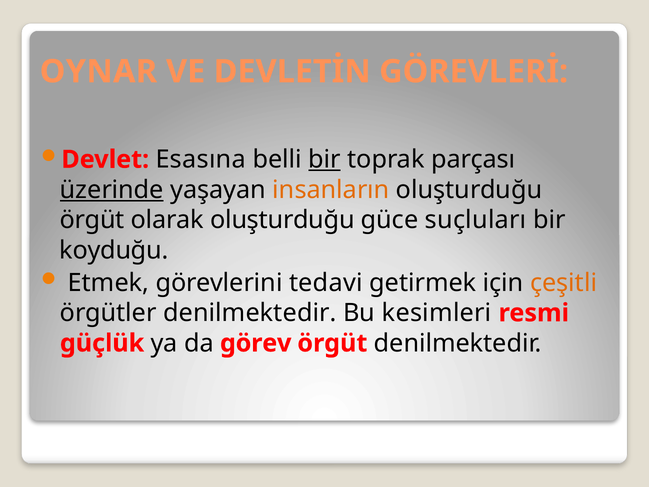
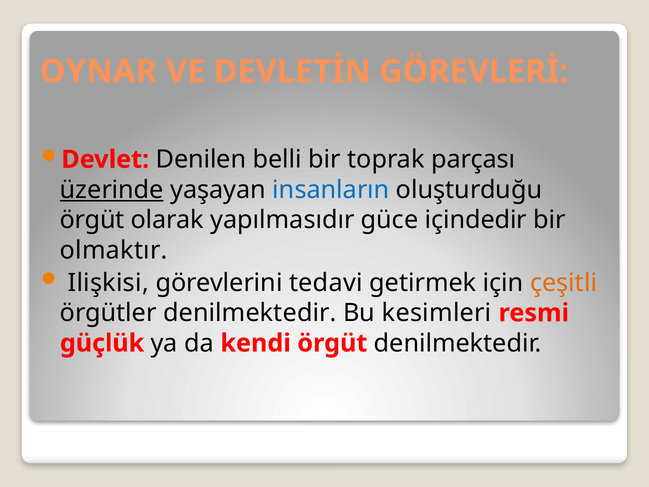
Esasına: Esasına -> Denilen
bir at (325, 159) underline: present -> none
insanların colour: orange -> blue
olarak oluşturduğu: oluşturduğu -> yapılmasıdır
suçluları: suçluları -> içindedir
koyduğu: koyduğu -> olmaktır
Etmek: Etmek -> Ilişkisi
görev: görev -> kendi
